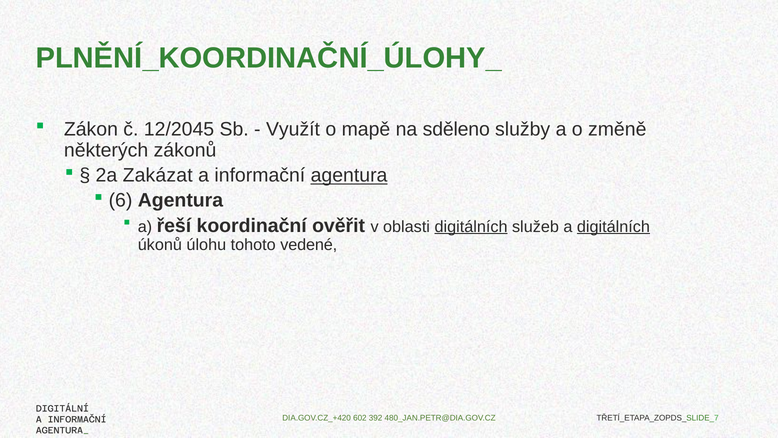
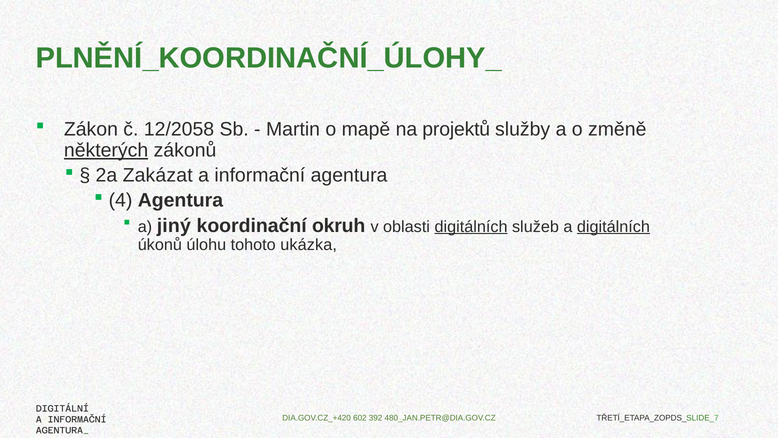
12/2045: 12/2045 -> 12/2058
Využít: Využít -> Martin
sděleno: sděleno -> projektů
některých underline: none -> present
agentura at (349, 175) underline: present -> none
6: 6 -> 4
řeší: řeší -> jiný
ověřit: ověřit -> okruh
vedené: vedené -> ukázka
